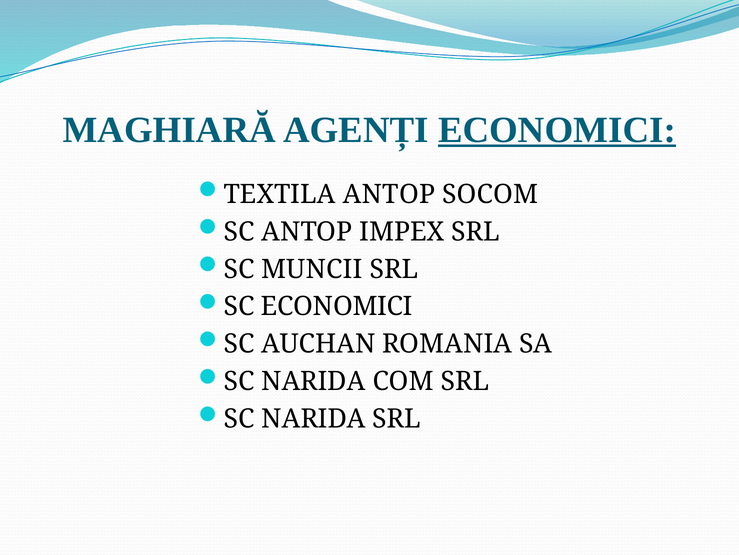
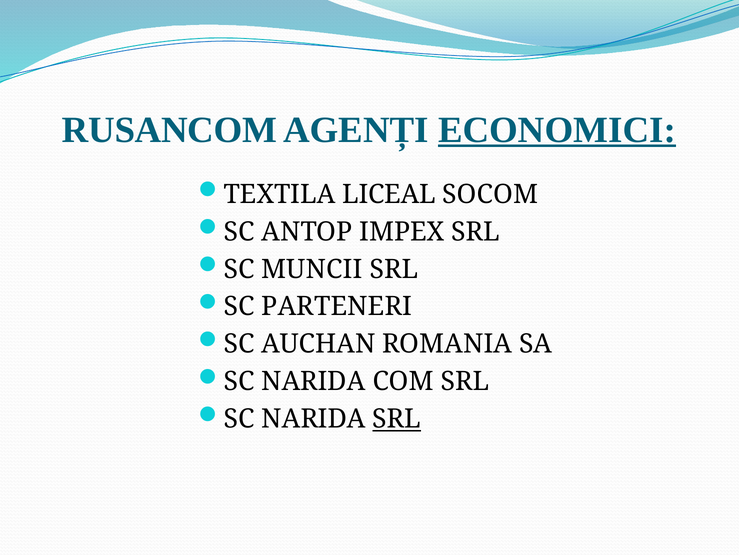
MAGHIARĂ: MAGHIARĂ -> RUSANCOM
TEXTILA ANTOP: ANTOP -> LICEAL
SC ECONOMICI: ECONOMICI -> PARTENERI
SRL at (397, 419) underline: none -> present
